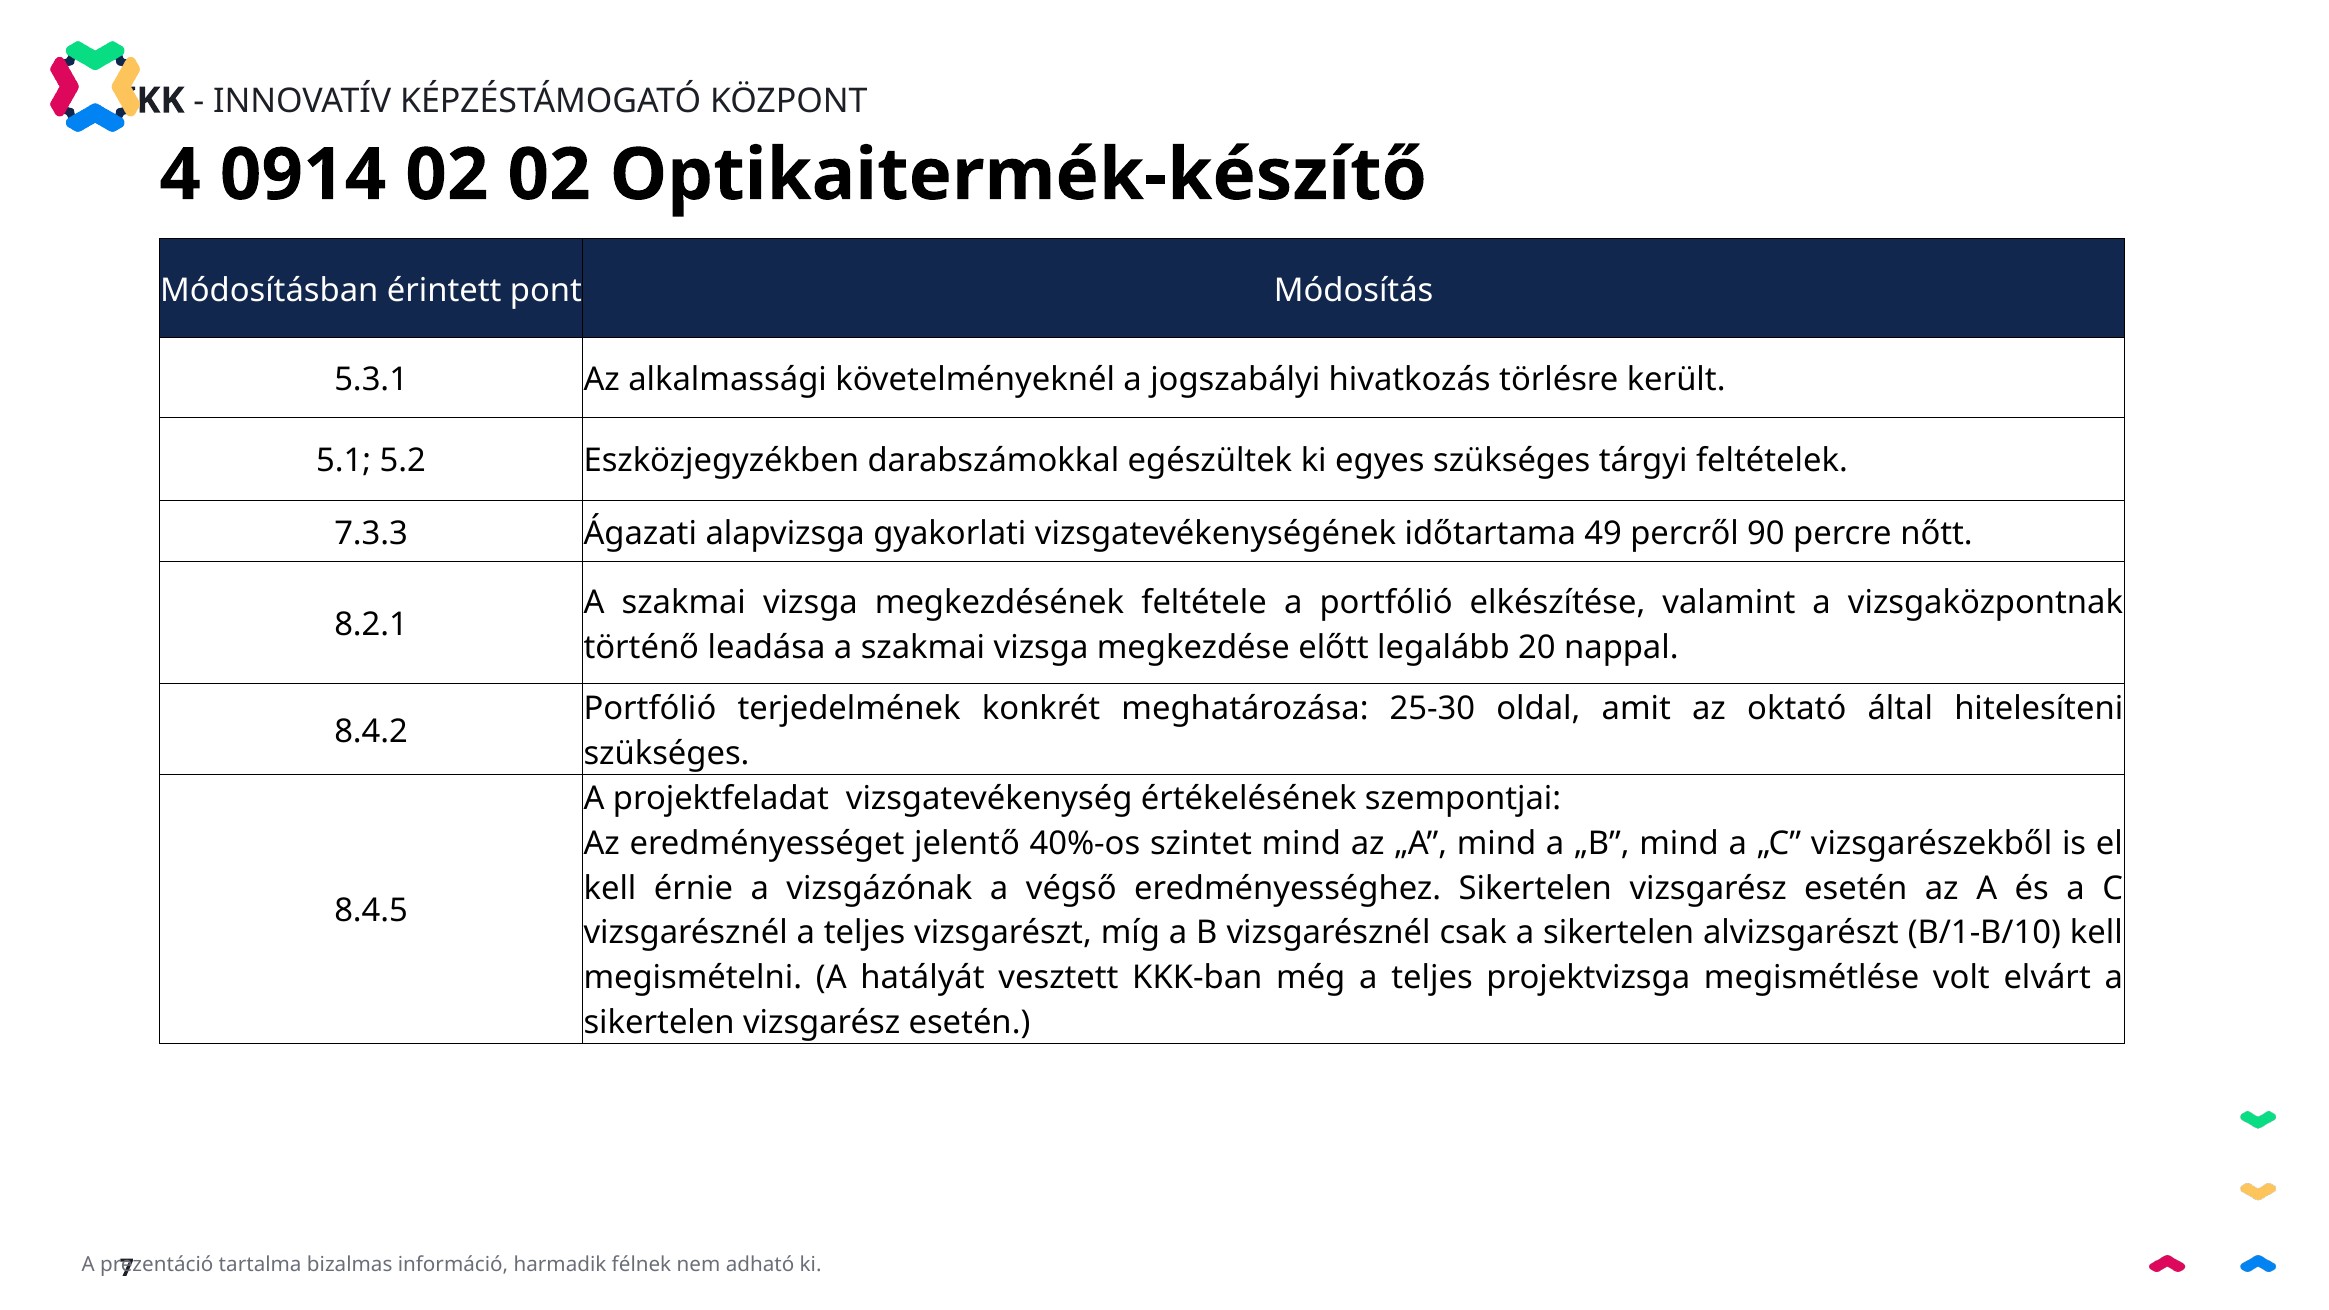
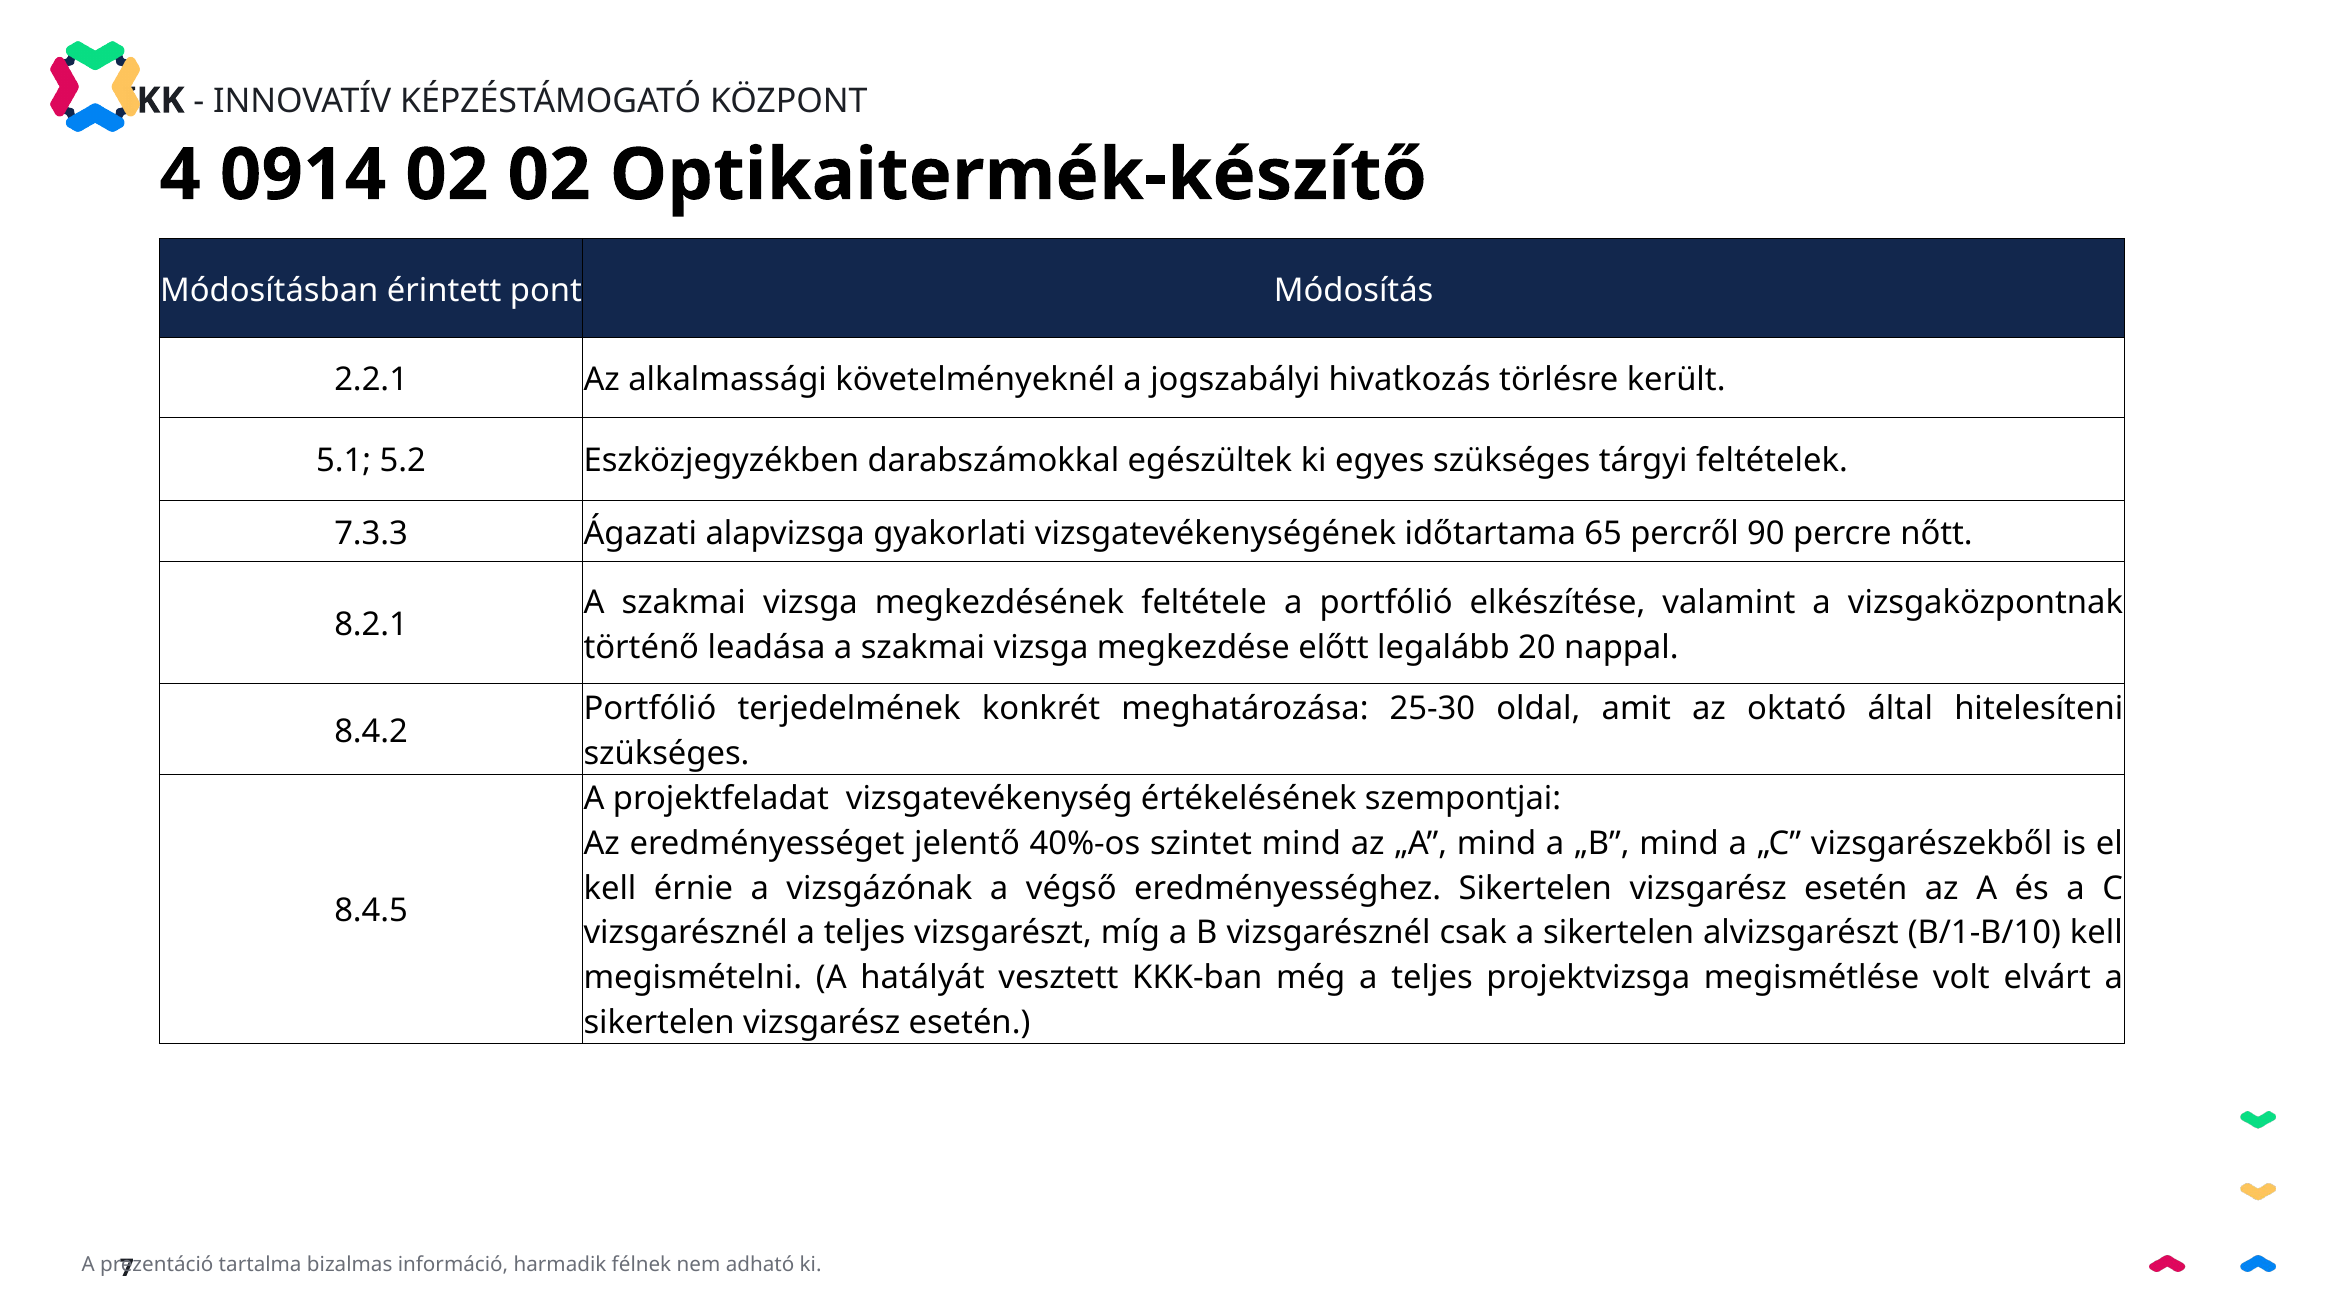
5.3.1: 5.3.1 -> 2.2.1
49: 49 -> 65
